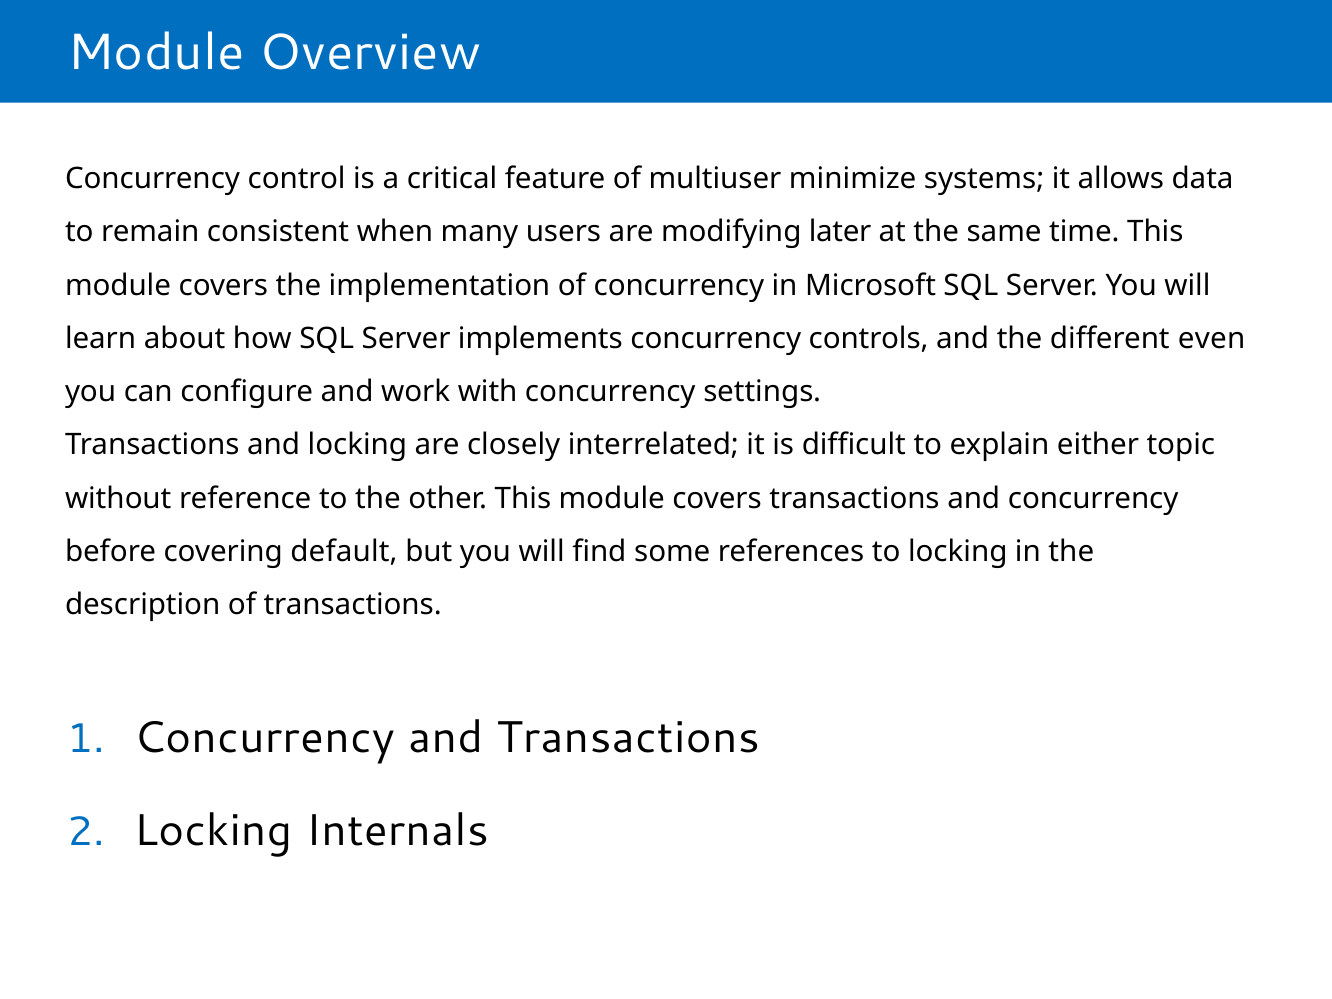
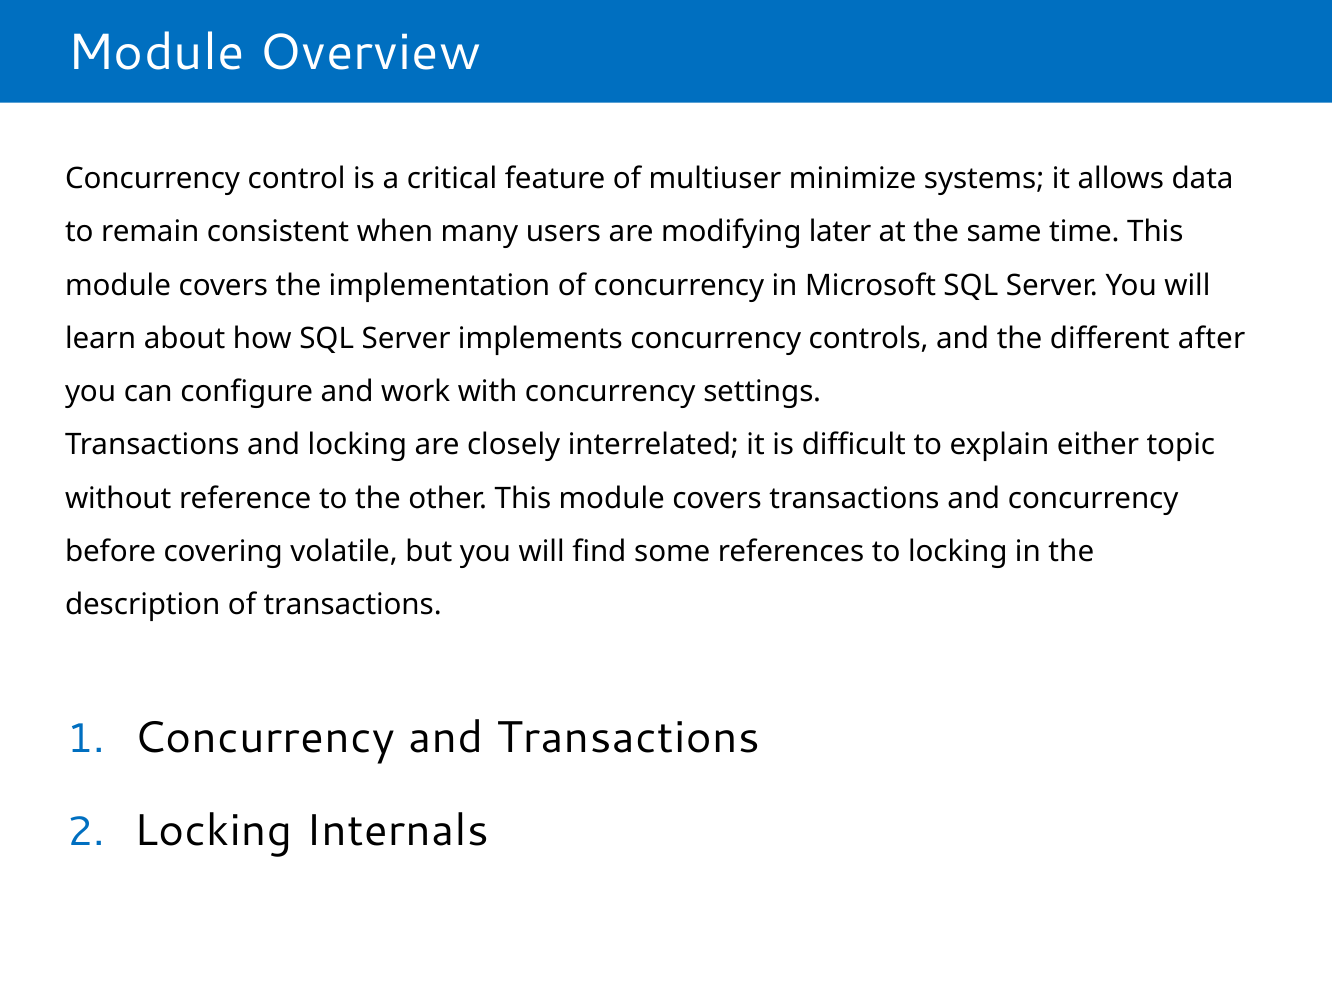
even: even -> after
default: default -> volatile
